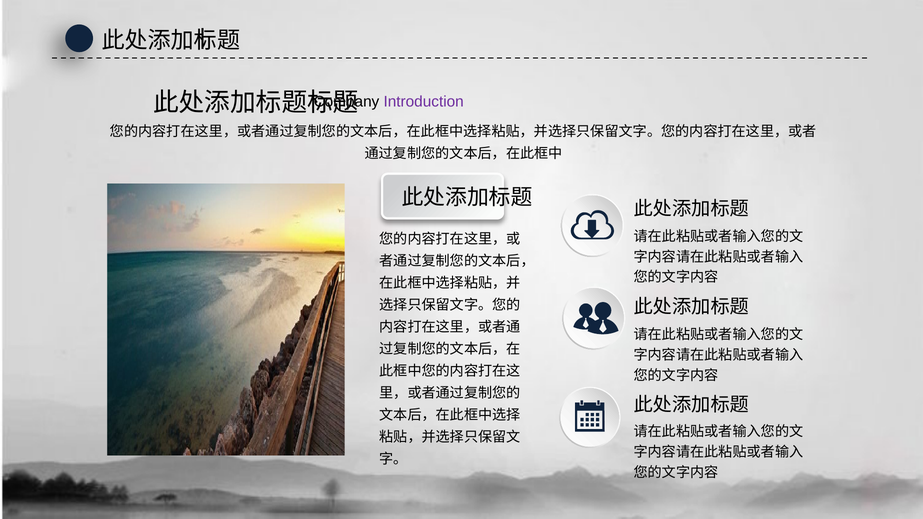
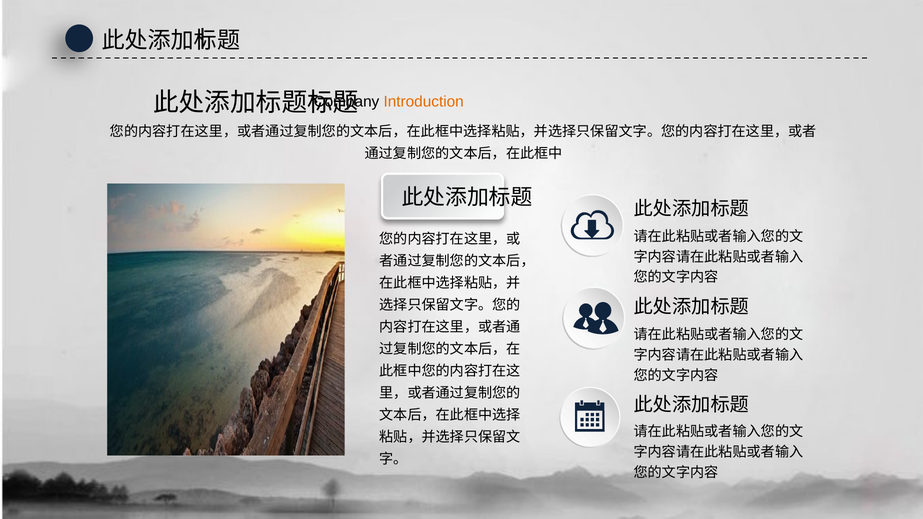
Introduction colour: purple -> orange
